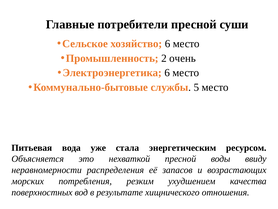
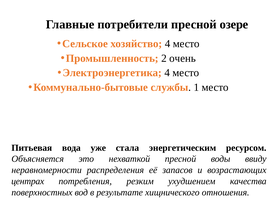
суши: суши -> озере
хозяйство 6: 6 -> 4
Электроэнергетика 6: 6 -> 4
5: 5 -> 1
морских: морских -> центрах
